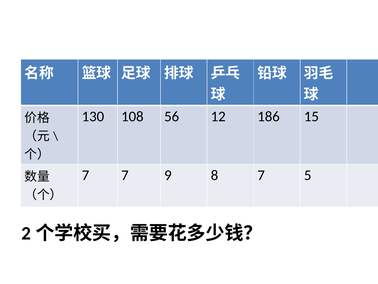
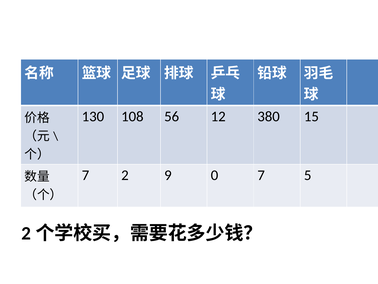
186: 186 -> 380
7 7: 7 -> 2
8: 8 -> 0
